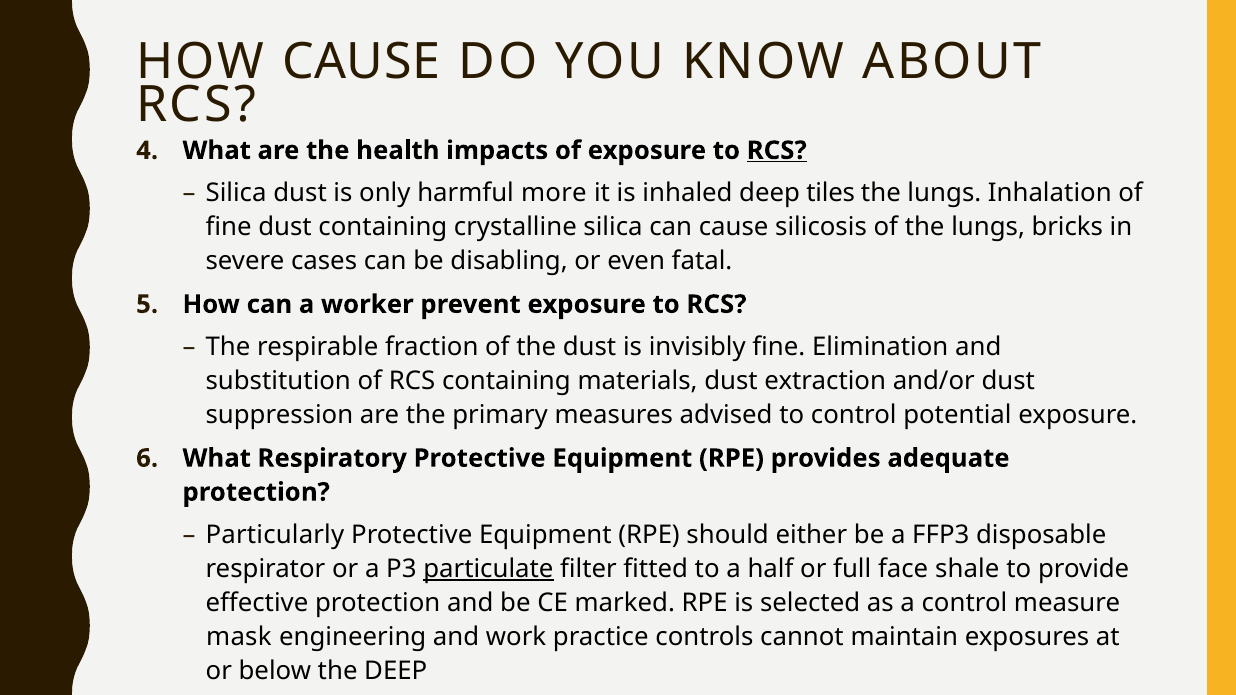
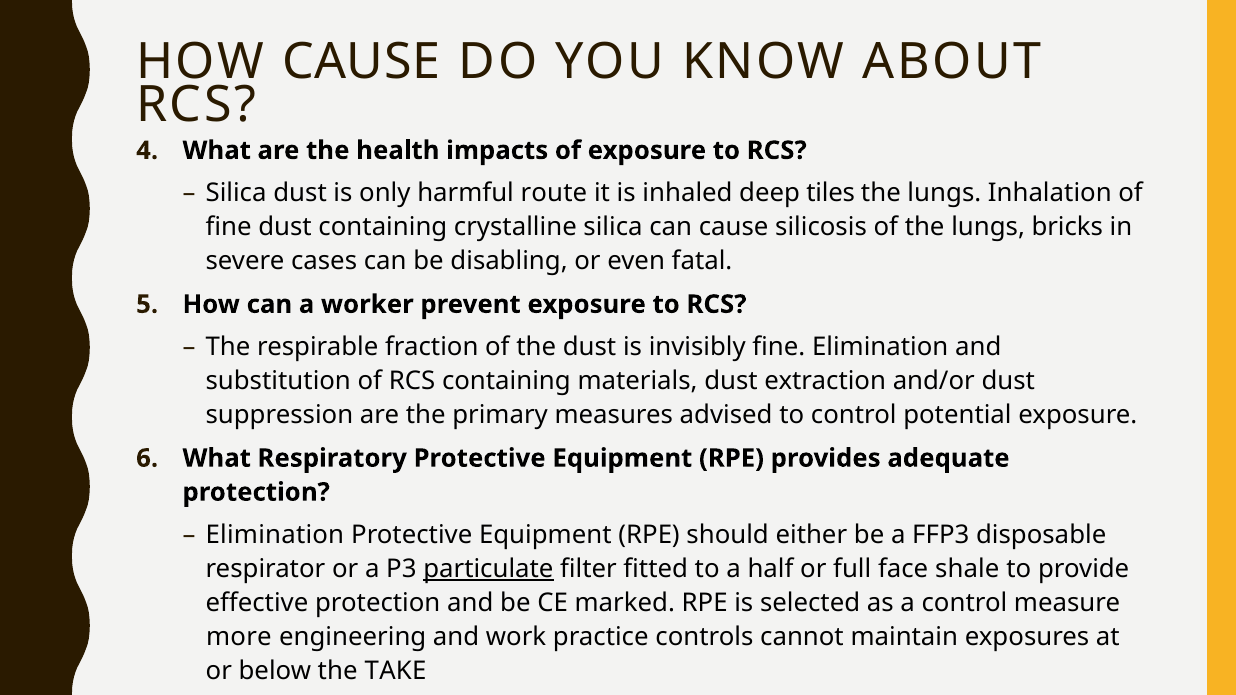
RCS at (777, 151) underline: present -> none
more: more -> route
Particularly at (275, 535): Particularly -> Elimination
mask: mask -> more
the DEEP: DEEP -> TAKE
